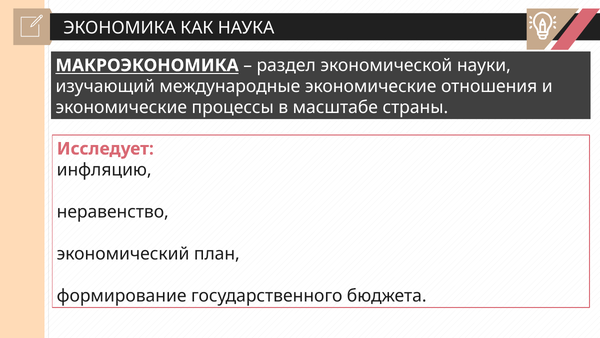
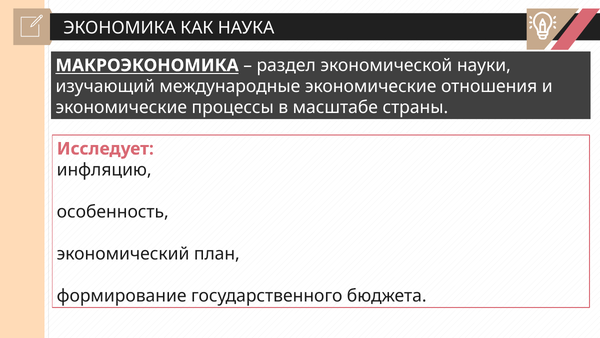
неравенство: неравенство -> особенность
